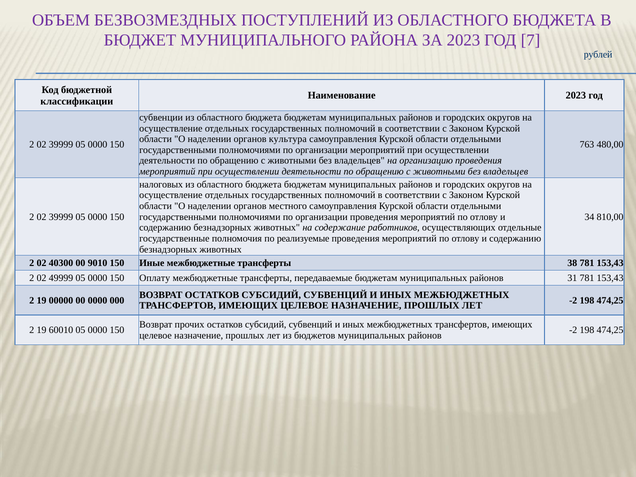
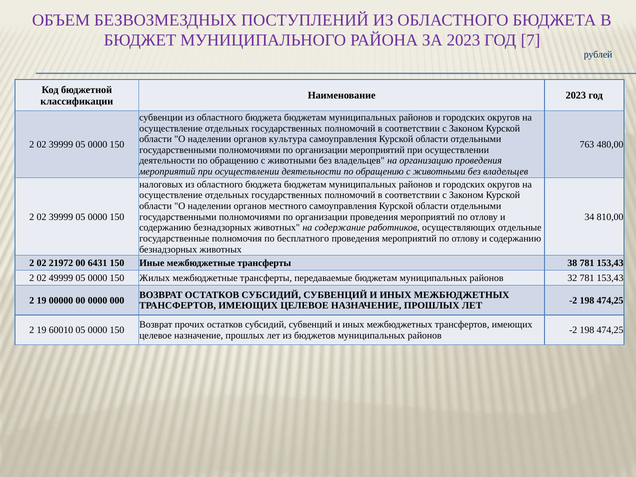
реализуемые: реализуемые -> бесплатного
40300: 40300 -> 21972
9010: 9010 -> 6431
Оплату: Оплату -> Жилых
31: 31 -> 32
